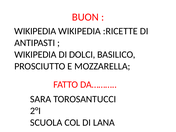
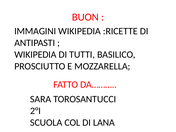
WIKIPEDIA at (35, 31): WIKIPEDIA -> IMMAGINI
DOLCI: DOLCI -> TUTTI
